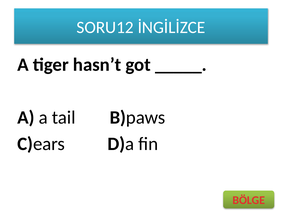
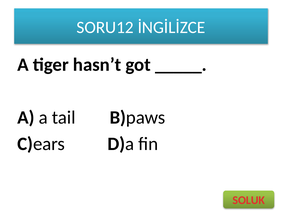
BÖLGE: BÖLGE -> SOLUK
